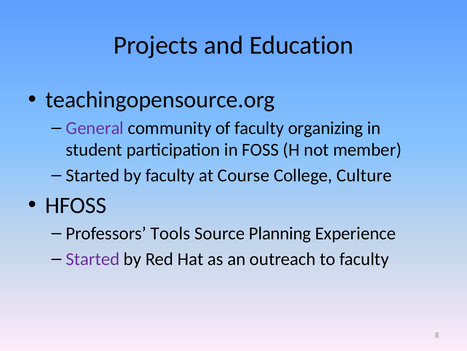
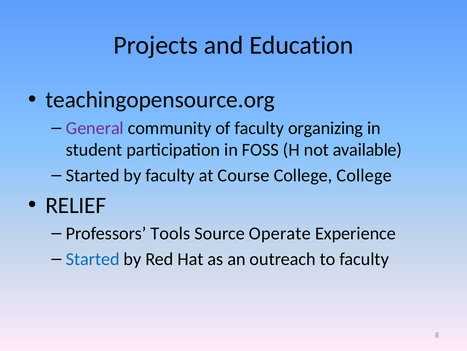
member: member -> available
College Culture: Culture -> College
HFOSS: HFOSS -> RELIEF
Planning: Planning -> Operate
Started at (93, 258) colour: purple -> blue
